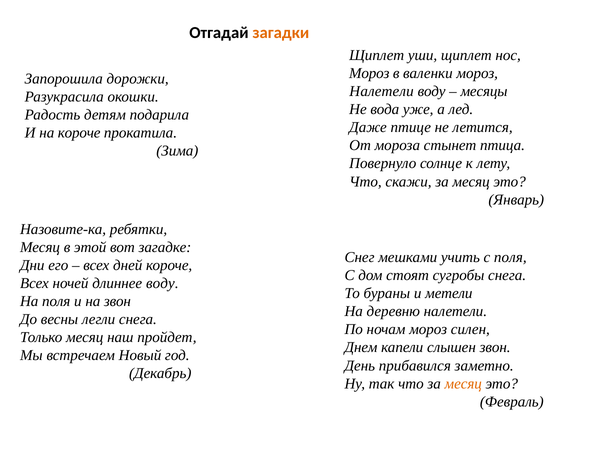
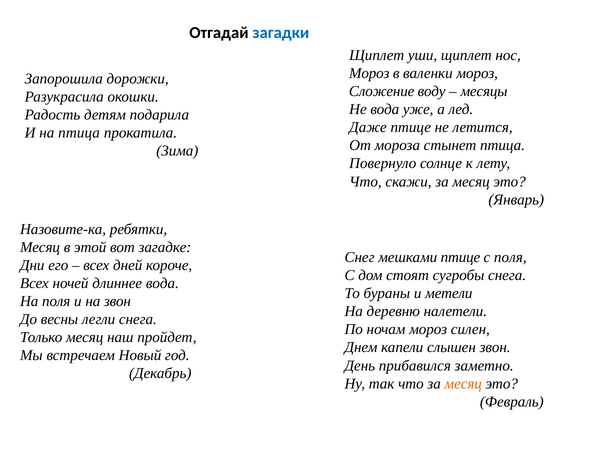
загадки colour: orange -> blue
Налетели at (382, 91): Налетели -> Сложение
на короче: короче -> птица
мешками учить: учить -> птице
длиннее воду: воду -> вода
